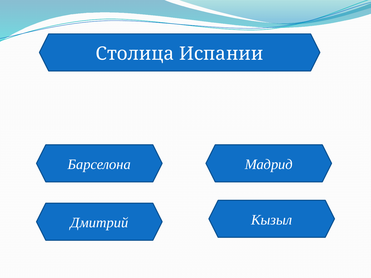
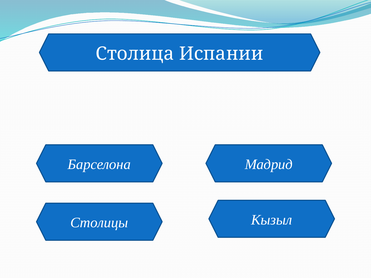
Дмитрий: Дмитрий -> Столицы
